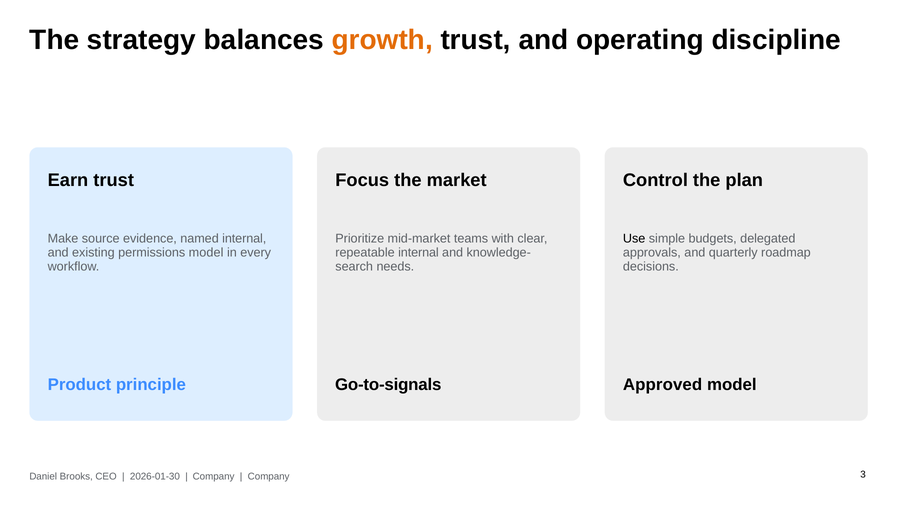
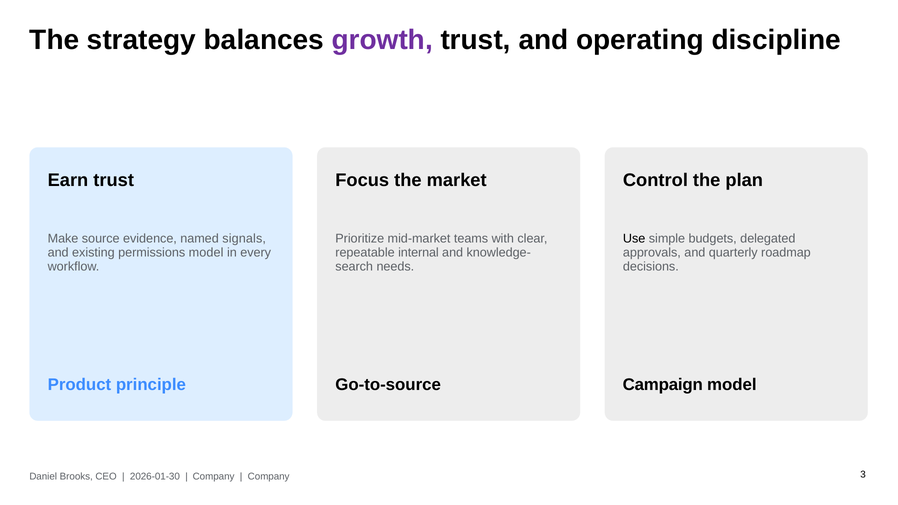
growth colour: orange -> purple
named internal: internal -> signals
Go-to-signals: Go-to-signals -> Go-to-source
Approved: Approved -> Campaign
